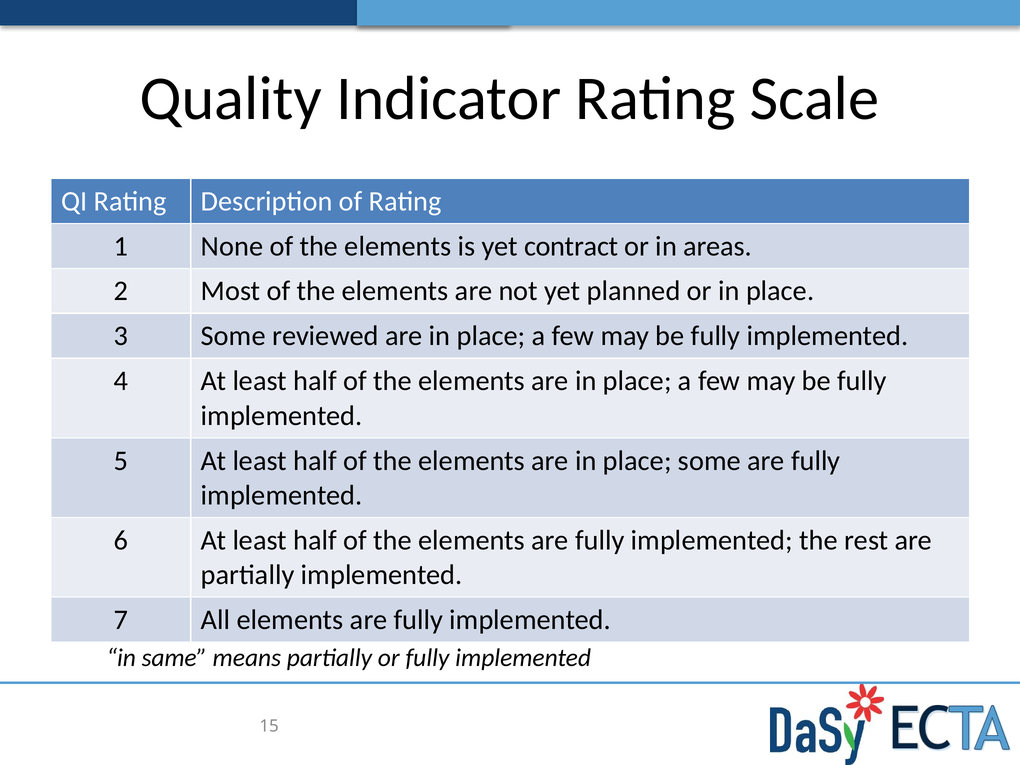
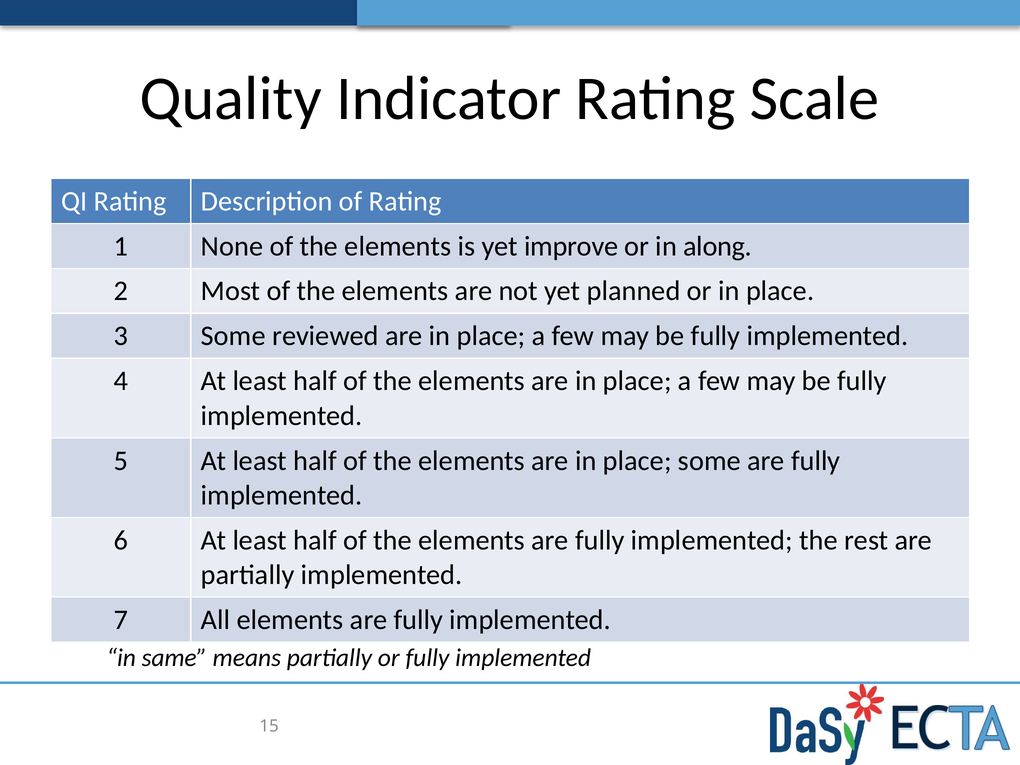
contract: contract -> improve
areas: areas -> along
